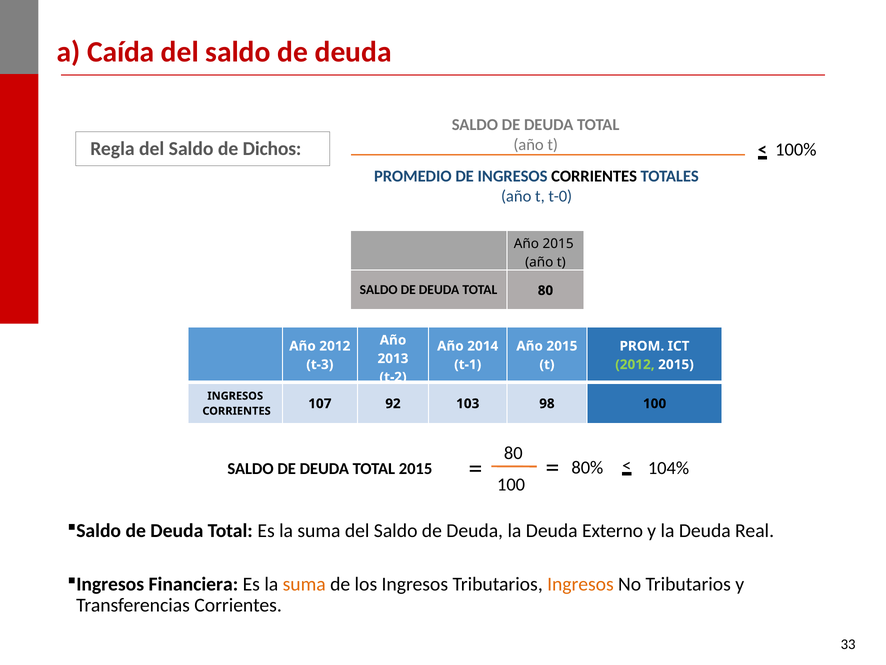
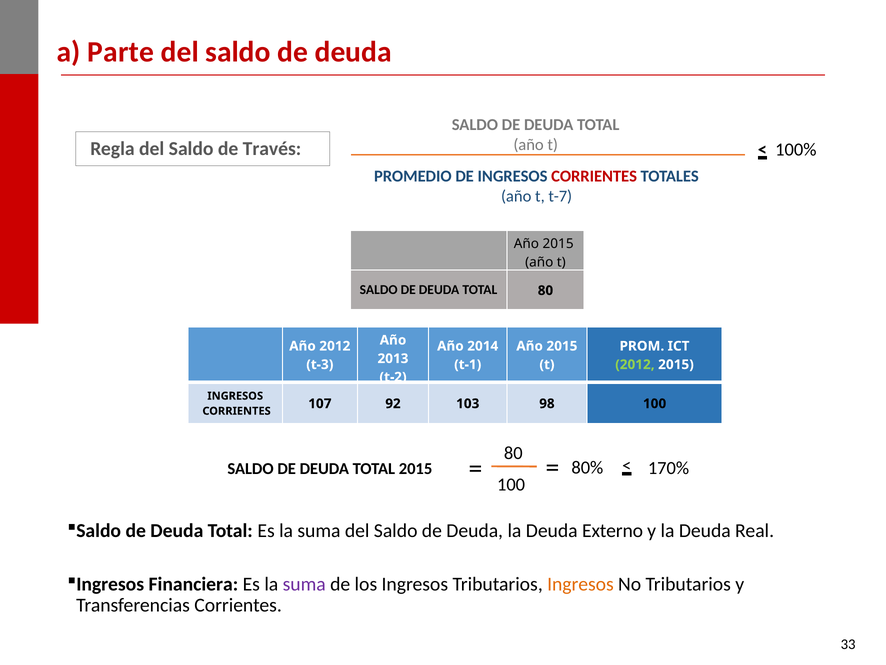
Caída: Caída -> Parte
Dichos: Dichos -> Través
CORRIENTES at (594, 176) colour: black -> red
t-0: t-0 -> t-7
104%: 104% -> 170%
suma at (304, 584) colour: orange -> purple
